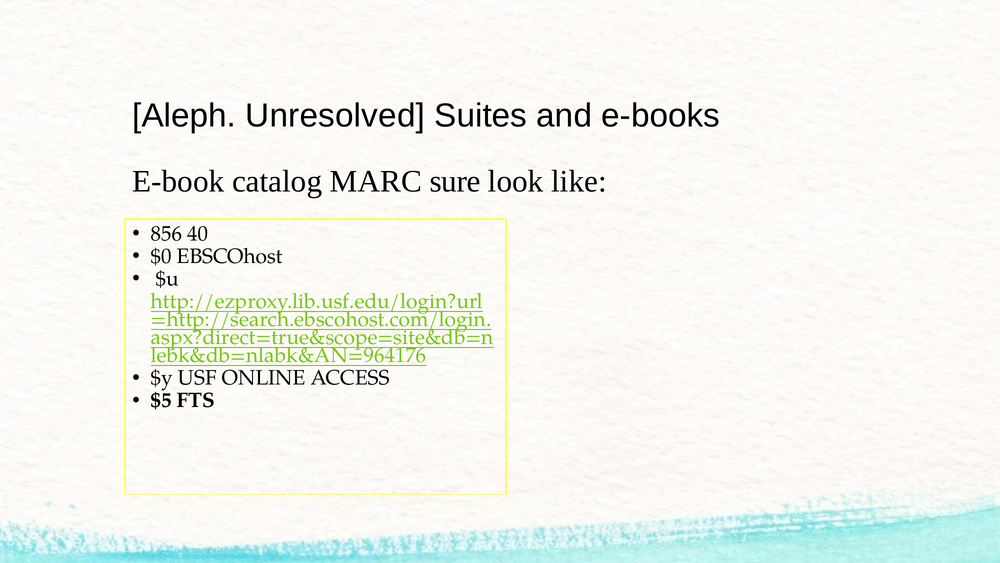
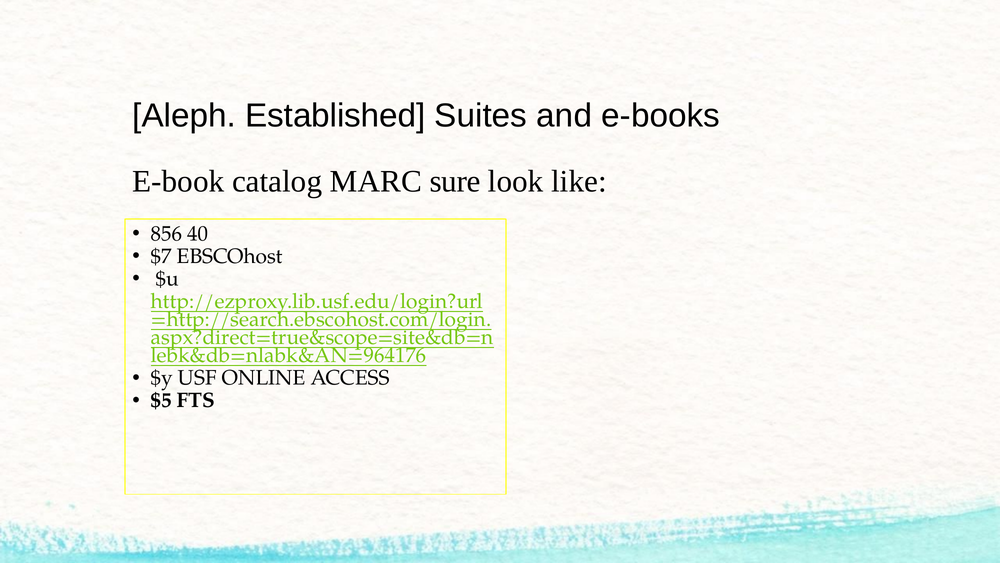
Unresolved: Unresolved -> Established
$0: $0 -> $7
